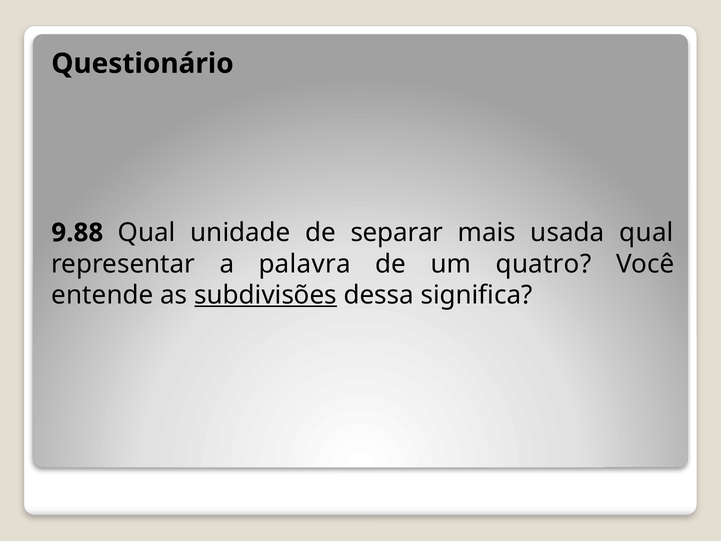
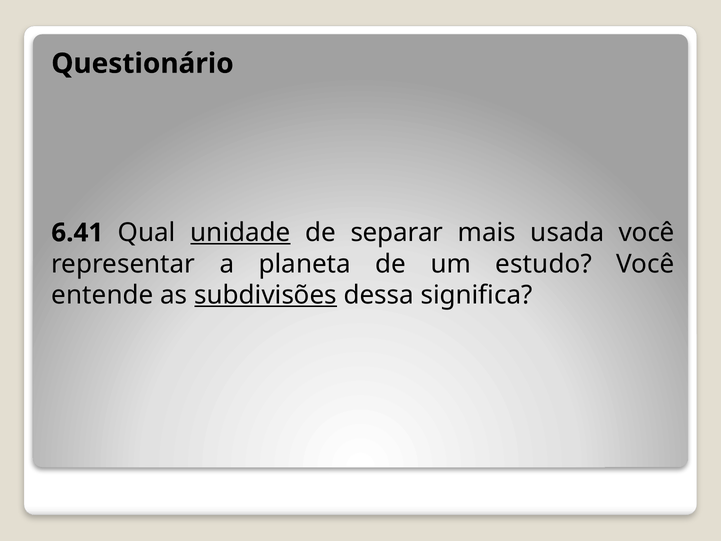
9.88: 9.88 -> 6.41
unidade underline: none -> present
usada qual: qual -> você
palavra: palavra -> planeta
quatro: quatro -> estudo
